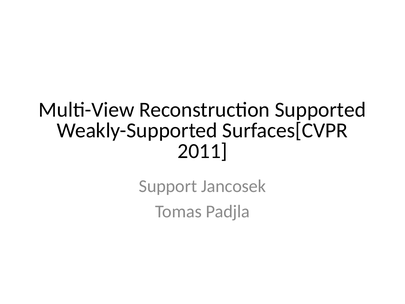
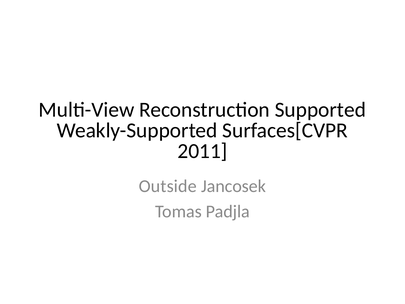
Support: Support -> Outside
